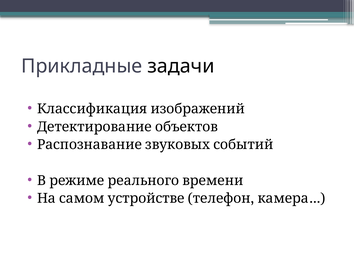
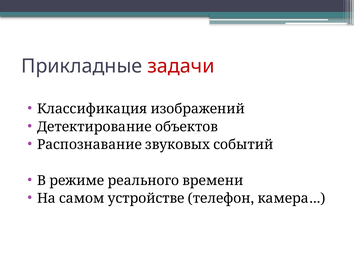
задачи colour: black -> red
